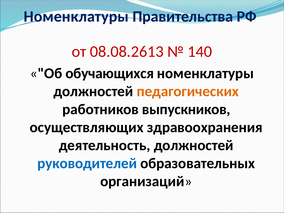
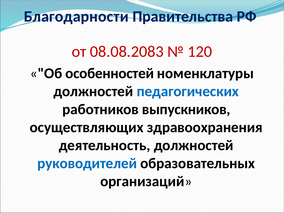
Номенклатуры at (76, 17): Номенклатуры -> Благодарности
08.08.2613: 08.08.2613 -> 08.08.2083
140: 140 -> 120
обучающихся: обучающихся -> особенностей
педагогических colour: orange -> blue
